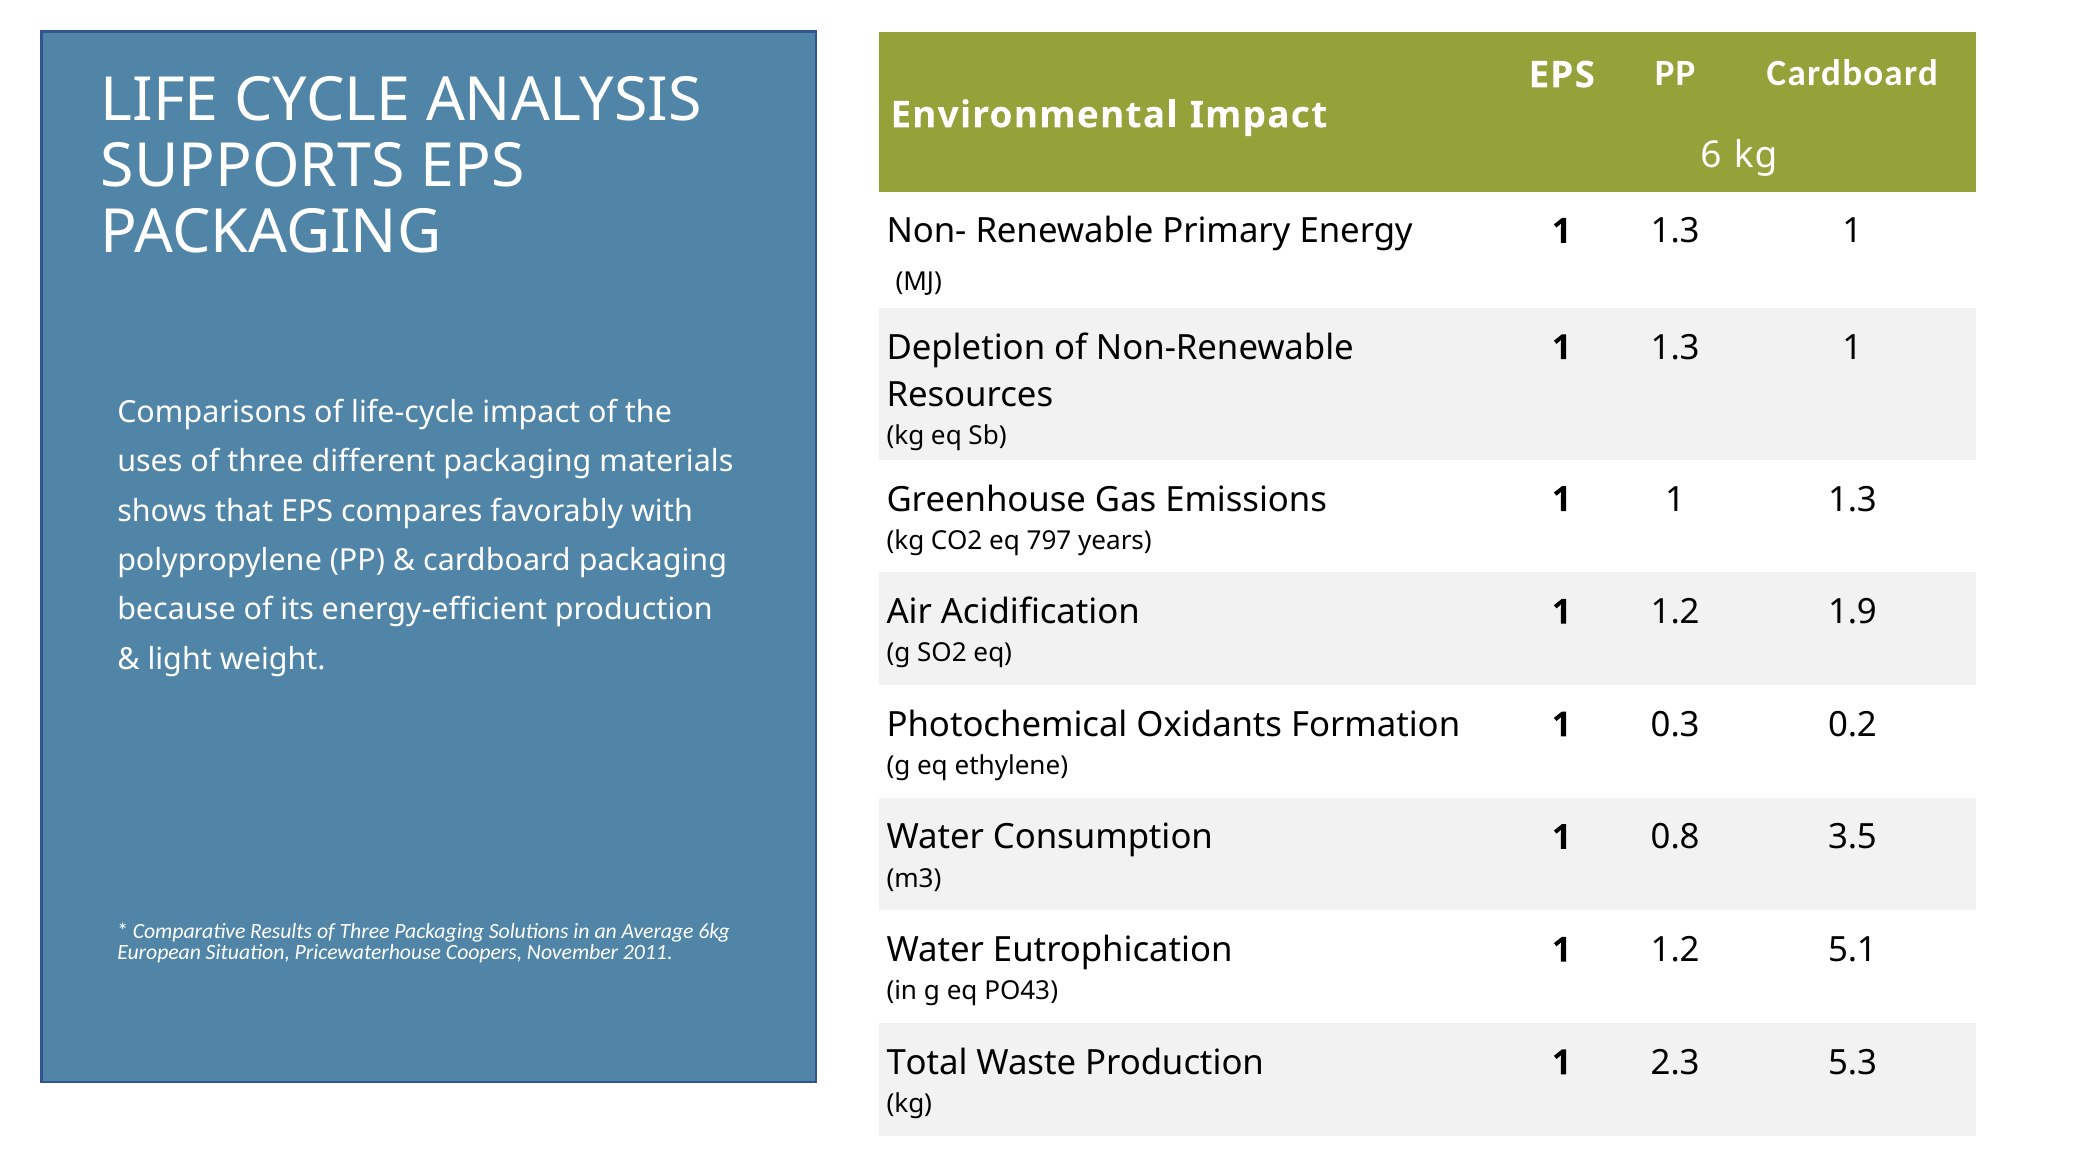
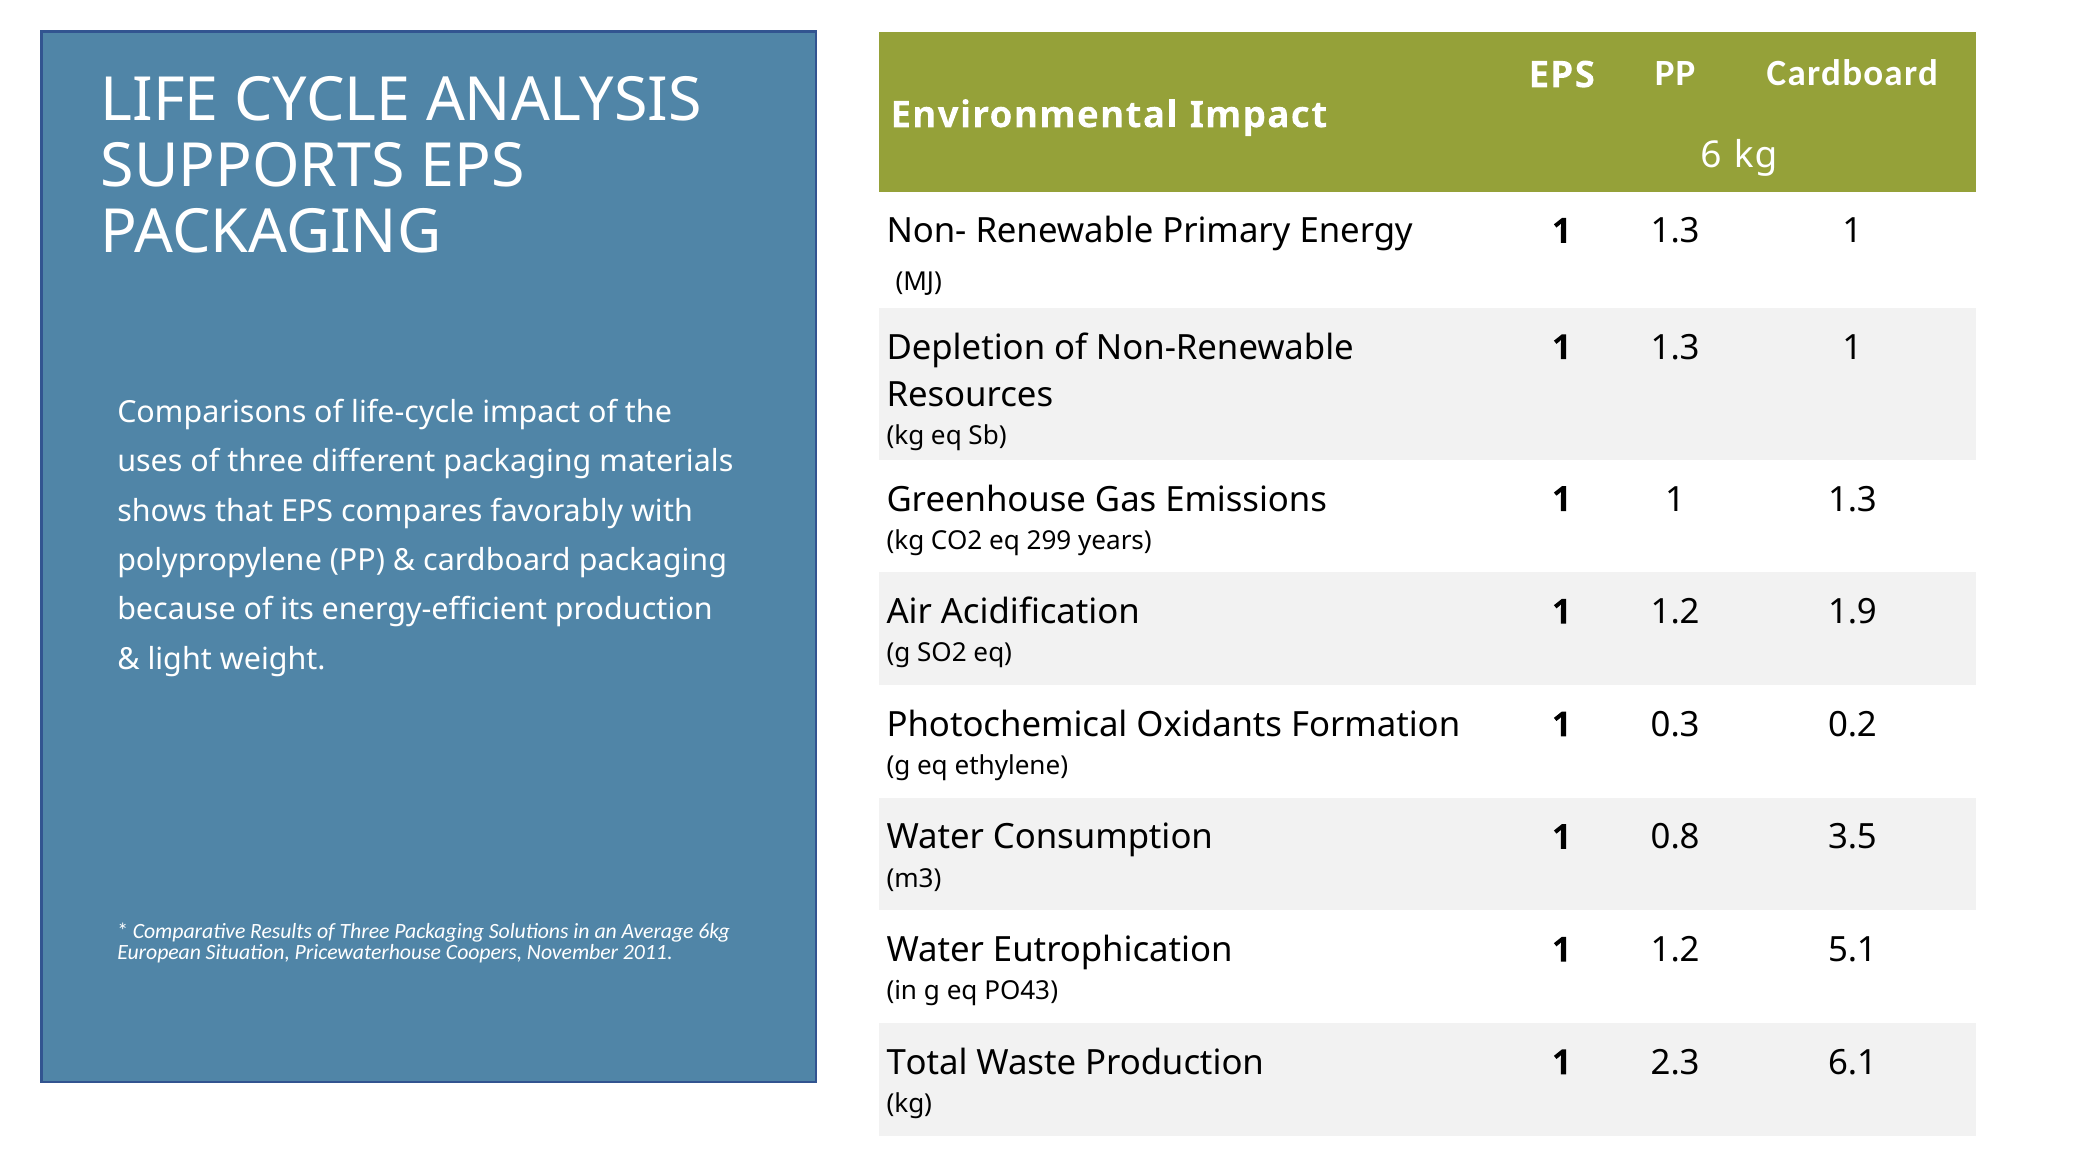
797: 797 -> 299
5.3: 5.3 -> 6.1
